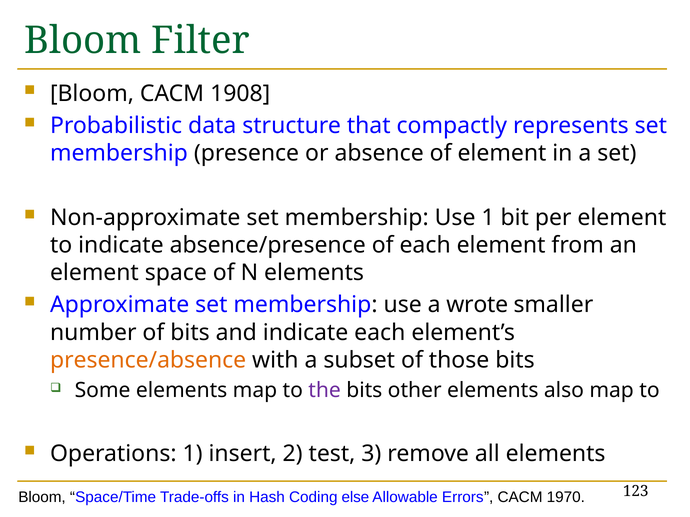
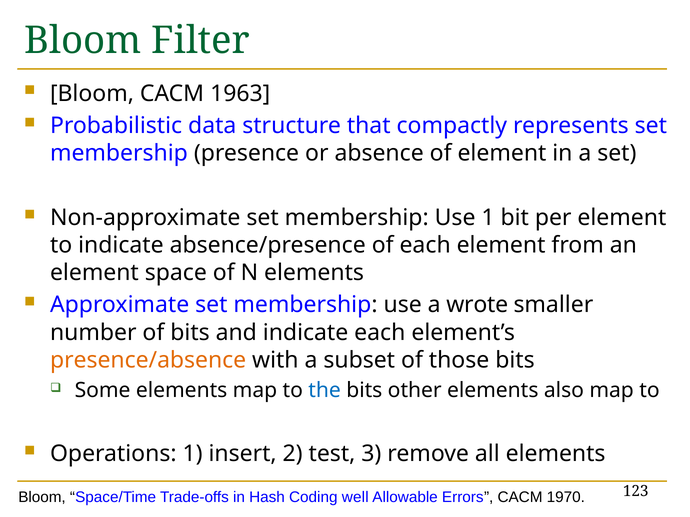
1908: 1908 -> 1963
the colour: purple -> blue
else: else -> well
